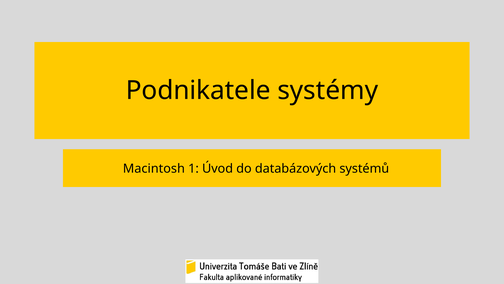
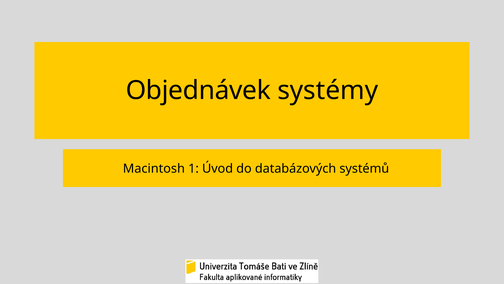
Podnikatele: Podnikatele -> Objednávek
